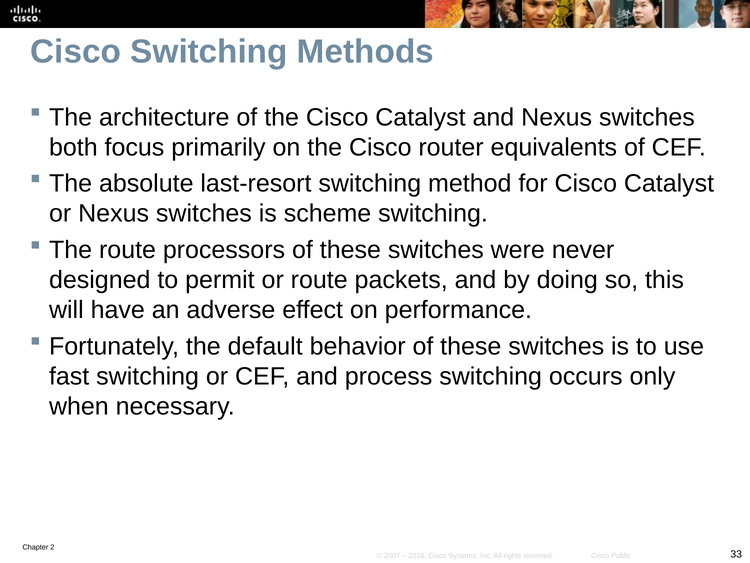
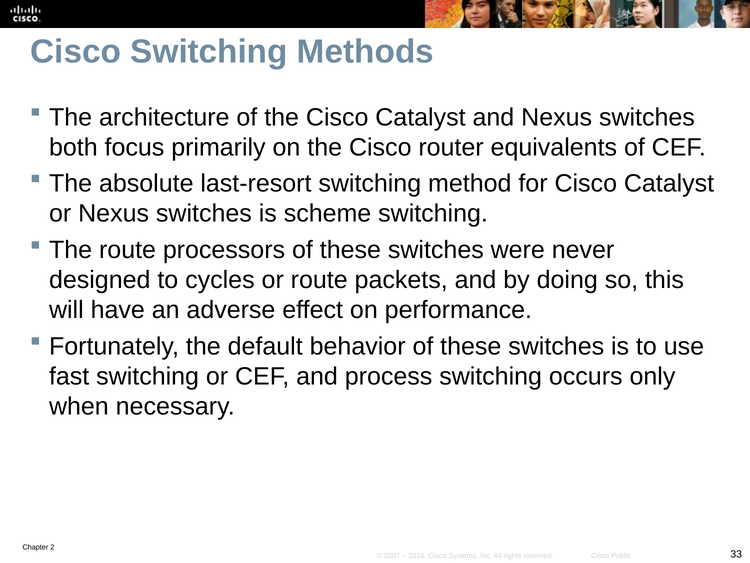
permit: permit -> cycles
